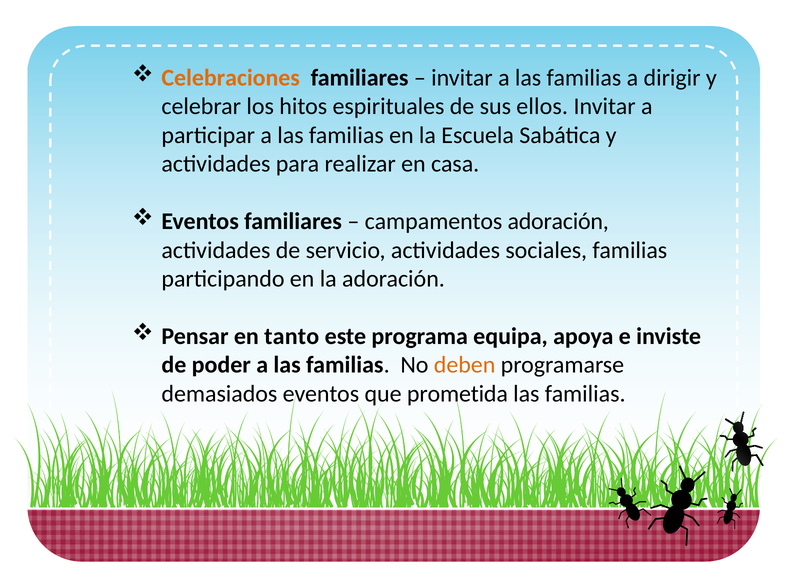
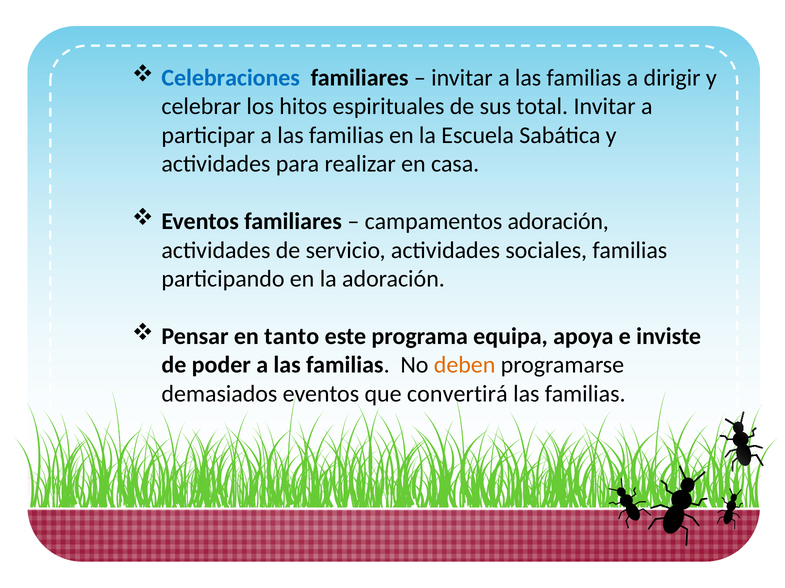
Celebraciones colour: orange -> blue
ellos: ellos -> total
prometida: prometida -> convertirá
